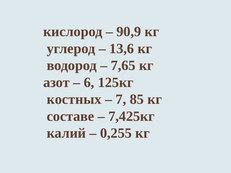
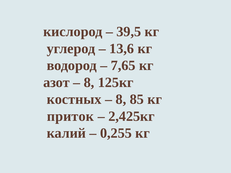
90,9: 90,9 -> 39,5
6 at (89, 83): 6 -> 8
7 at (121, 99): 7 -> 8
составе: составе -> приток
7,425кг: 7,425кг -> 2,425кг
